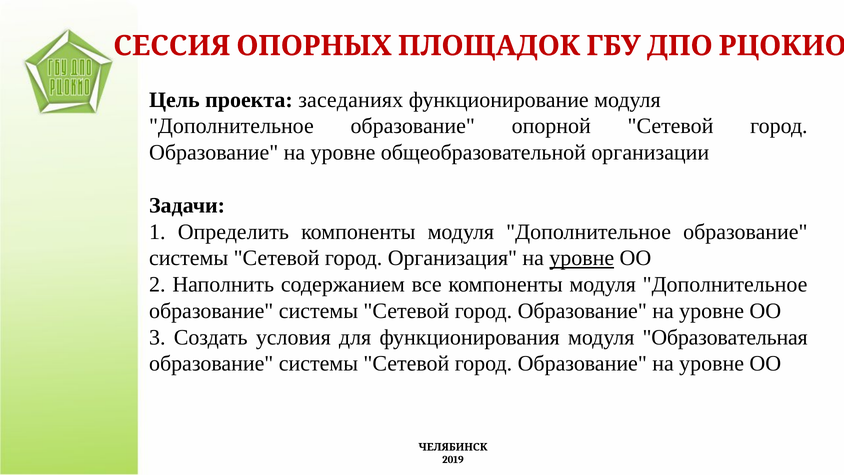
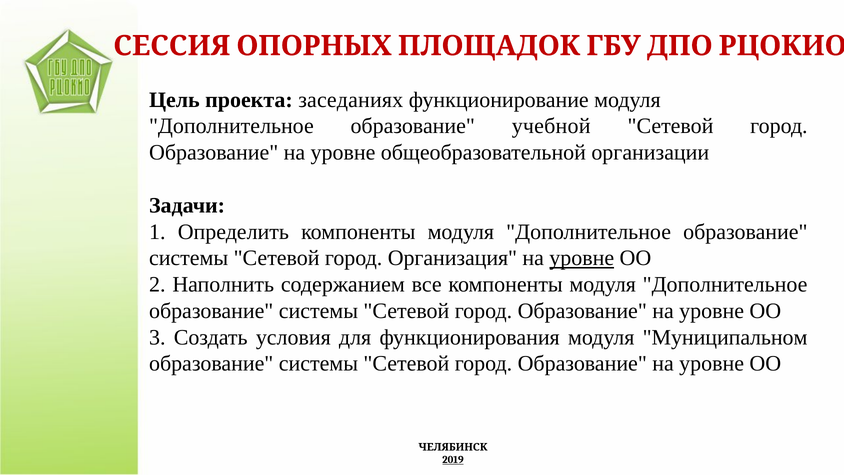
опорной: опорной -> учебной
Образовательная: Образовательная -> Муниципальном
2019 underline: none -> present
